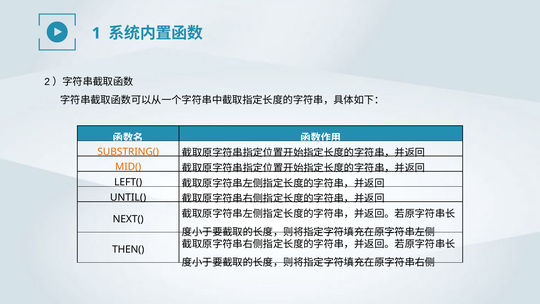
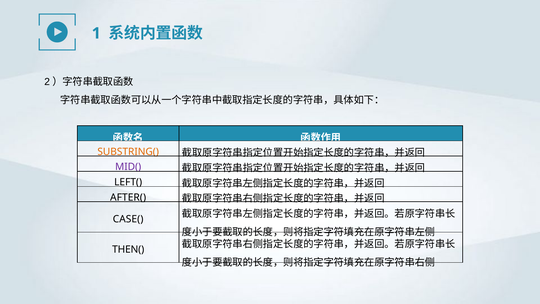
MID( colour: orange -> purple
UNTIL(: UNTIL( -> AFTER(
NEXT(: NEXT( -> CASE(
